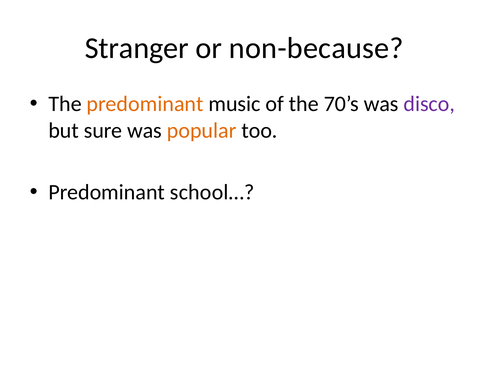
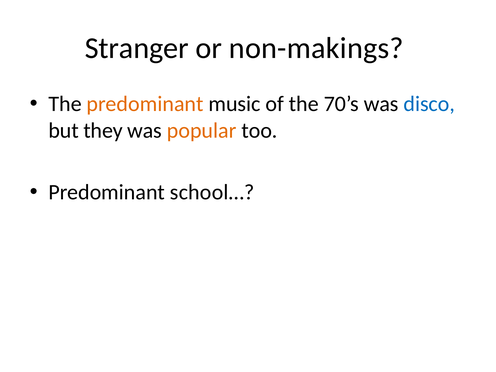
non-because: non-because -> non-makings
disco colour: purple -> blue
sure: sure -> they
